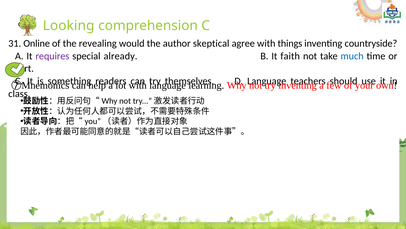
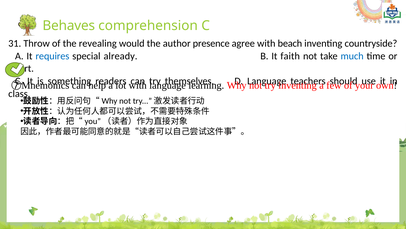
Looking: Looking -> Behaves
Online: Online -> Throw
skeptical: skeptical -> presence
things: things -> beach
requires colour: purple -> blue
